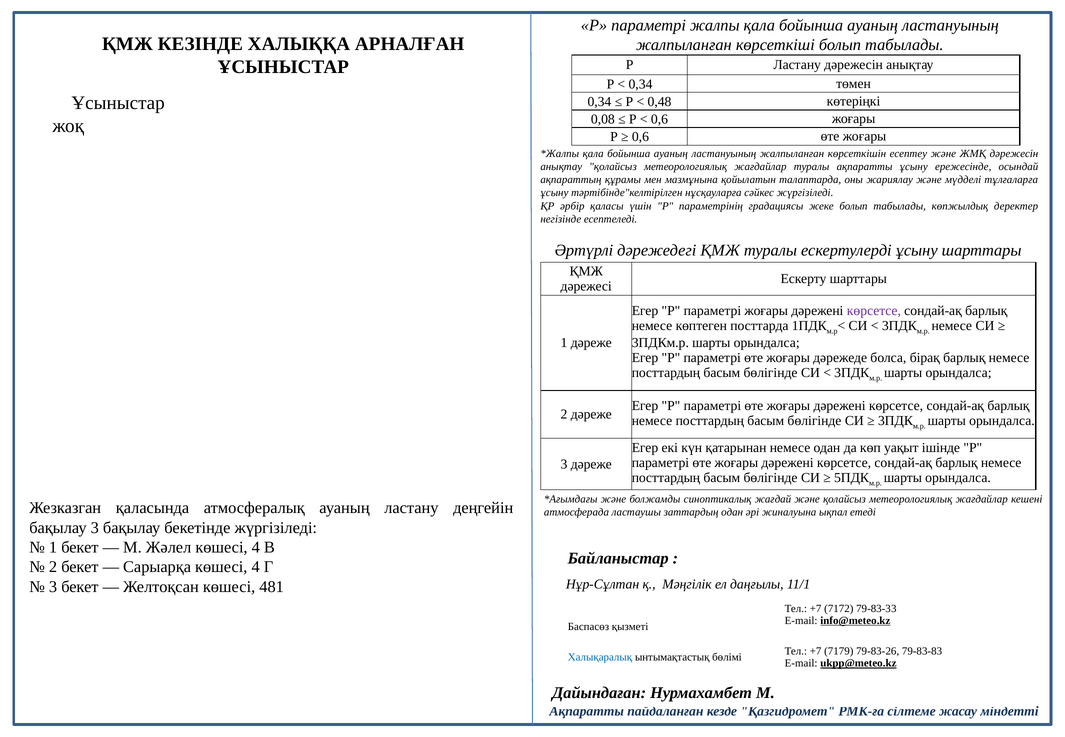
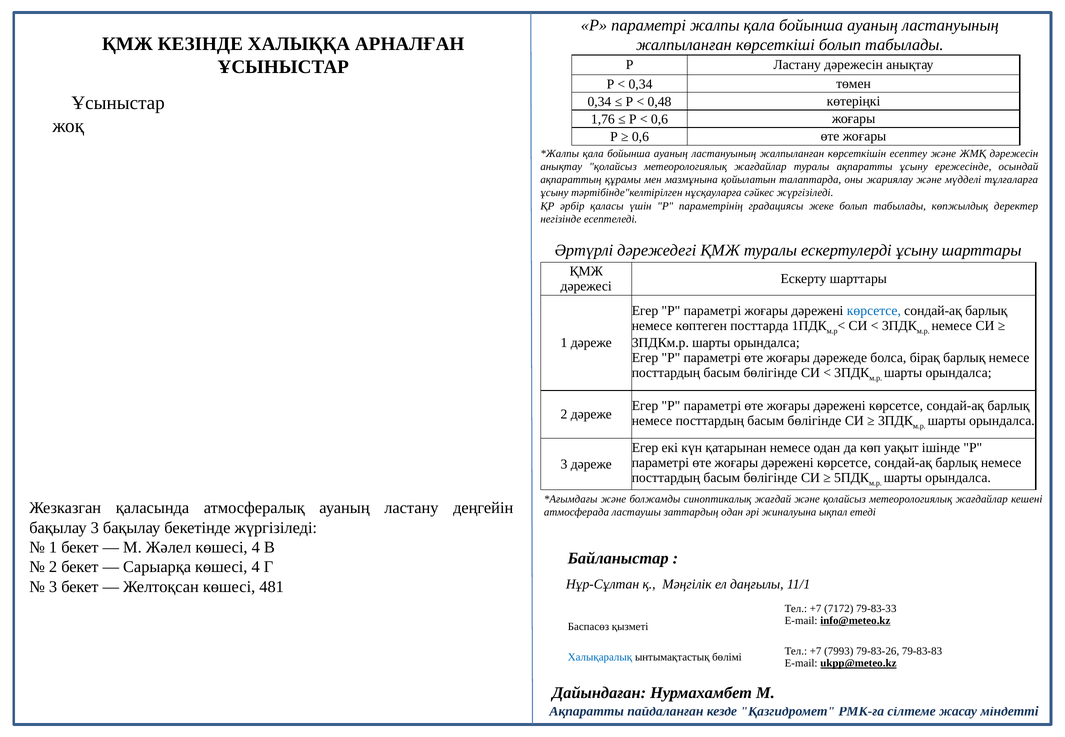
0,08: 0,08 -> 1,76
көрсетсе at (874, 311) colour: purple -> blue
7179: 7179 -> 7993
